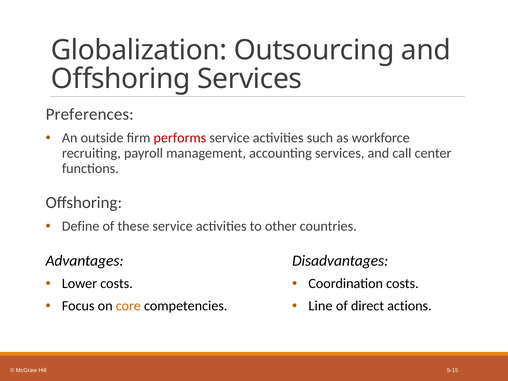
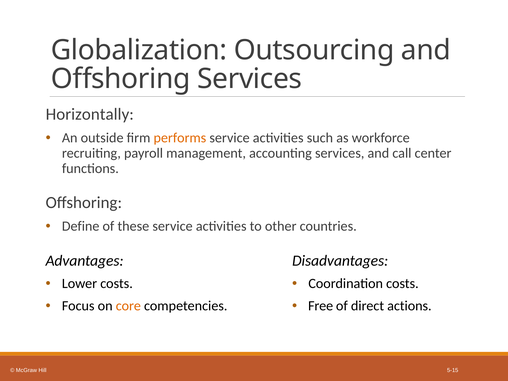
Preferences: Preferences -> Horizontally
performs colour: red -> orange
Line: Line -> Free
